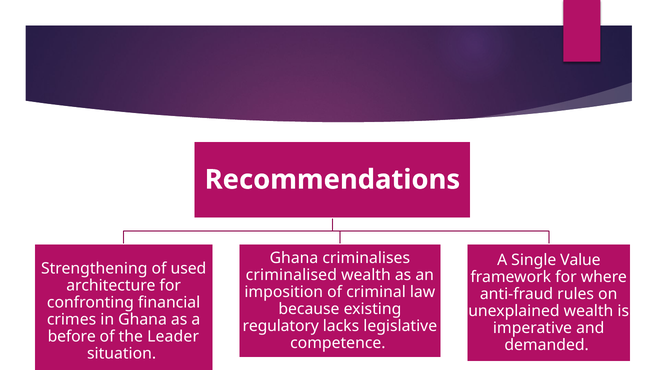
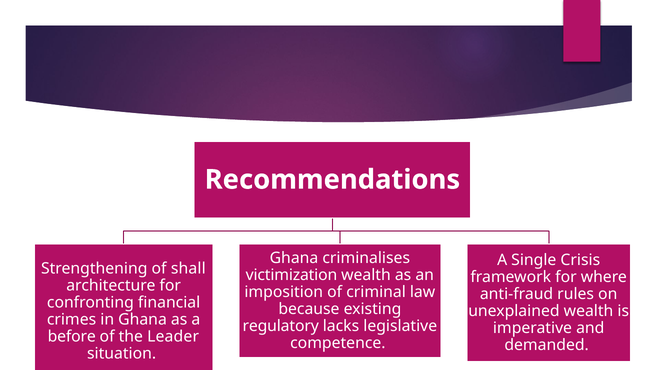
Value: Value -> Crisis
used: used -> shall
criminalised: criminalised -> victimization
